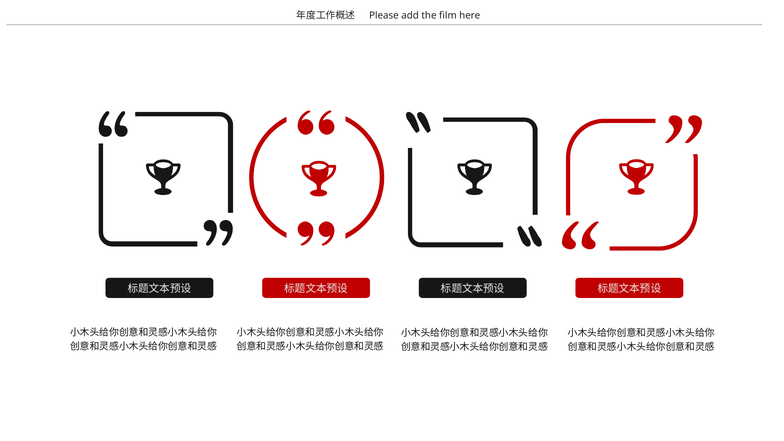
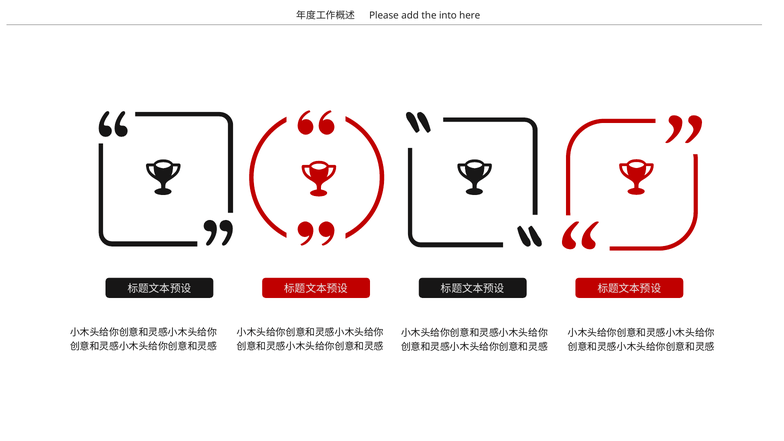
film: film -> into
